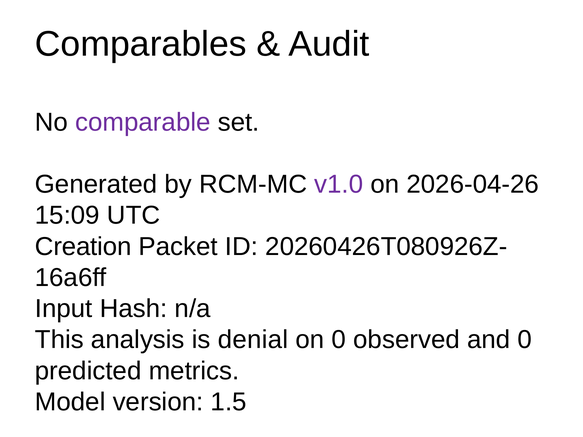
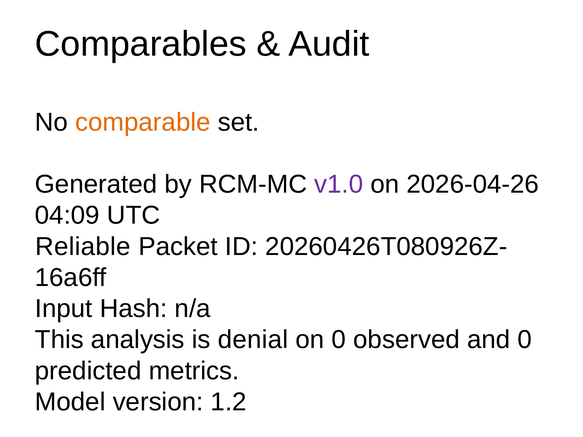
comparable colour: purple -> orange
15:09: 15:09 -> 04:09
Creation: Creation -> Reliable
1.5: 1.5 -> 1.2
